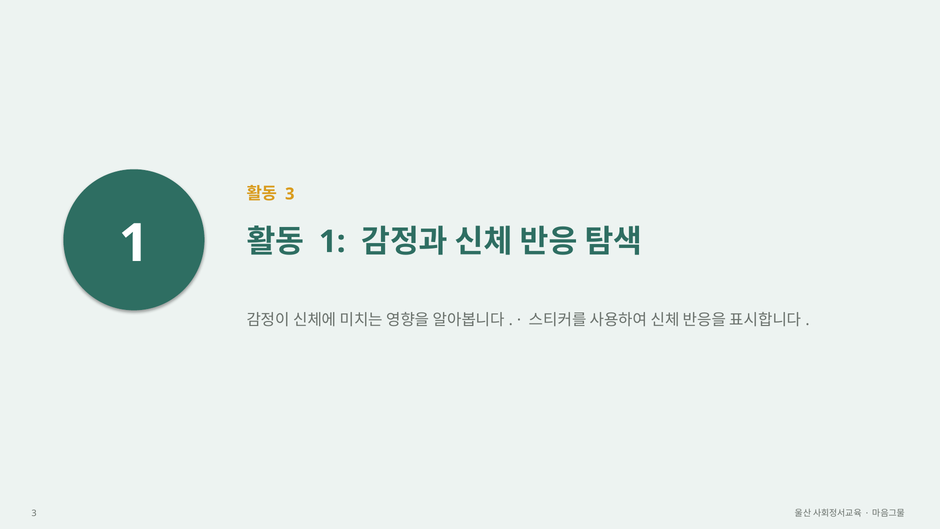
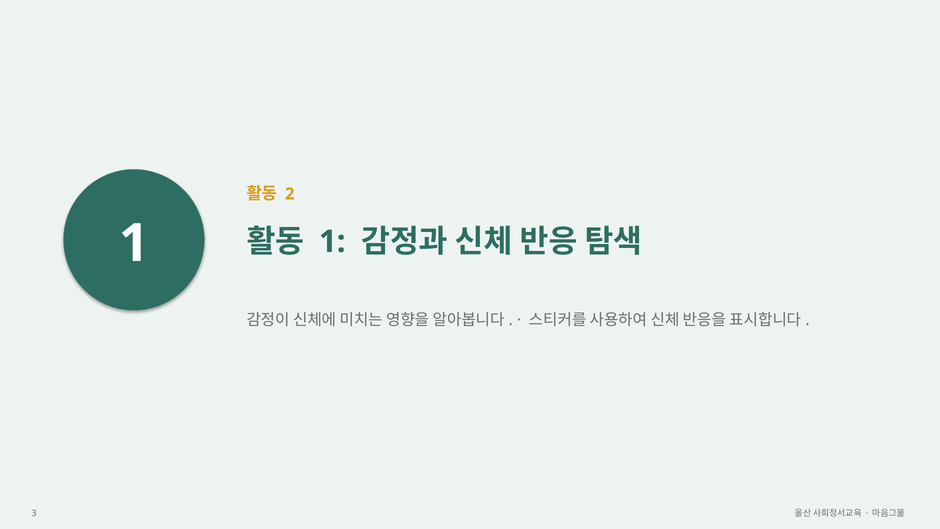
3 at (290, 194): 3 -> 2
